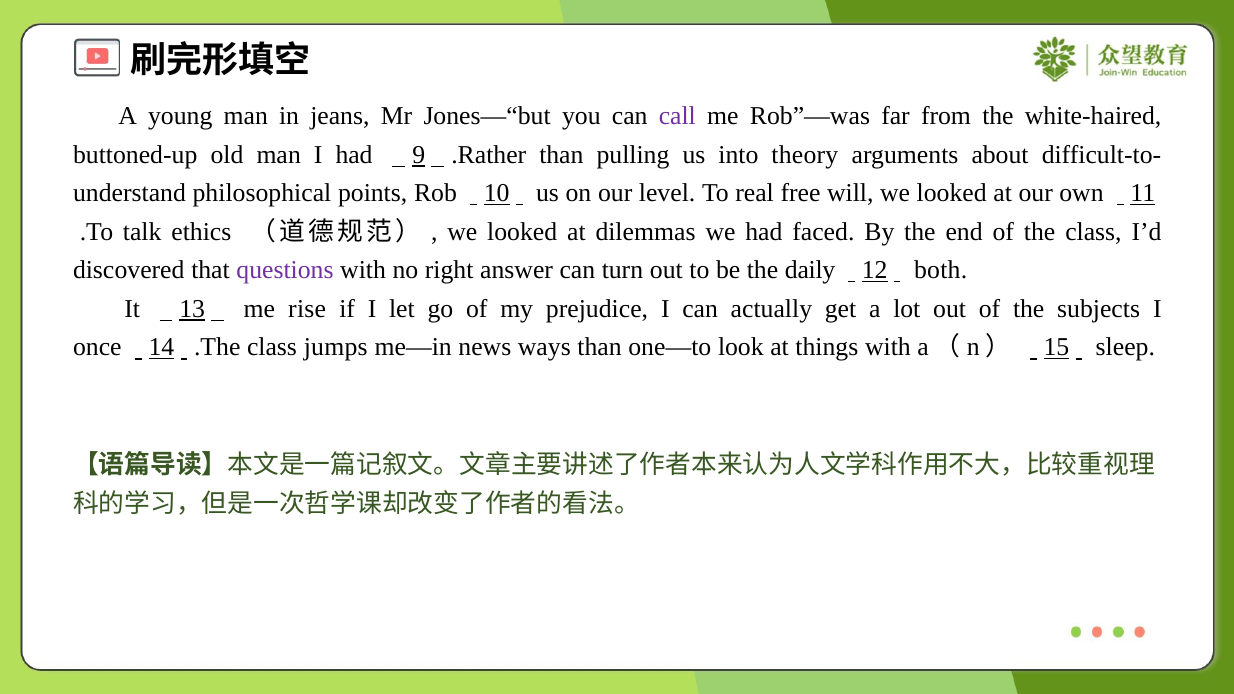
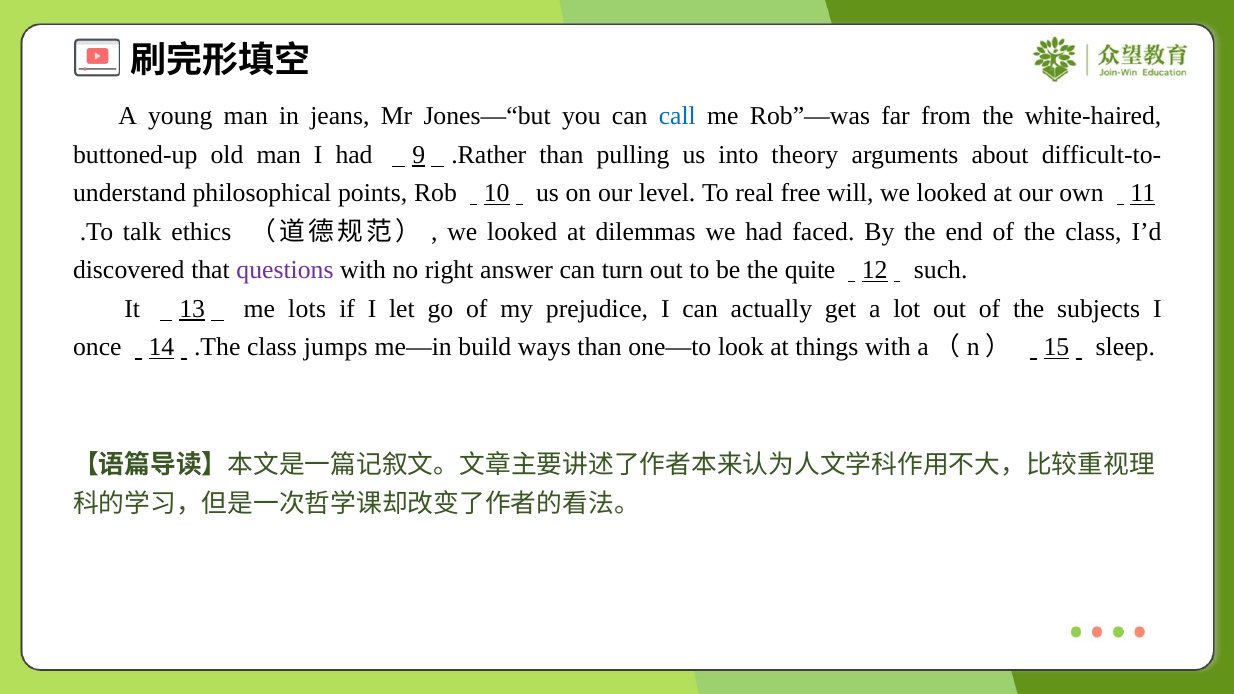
call colour: purple -> blue
daily: daily -> quite
both: both -> such
rise: rise -> lots
news: news -> build
